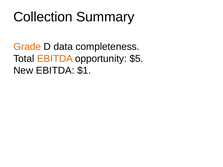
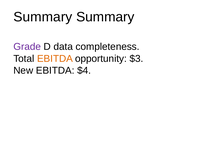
Collection at (43, 17): Collection -> Summary
Grade colour: orange -> purple
$5: $5 -> $3
$1: $1 -> $4
